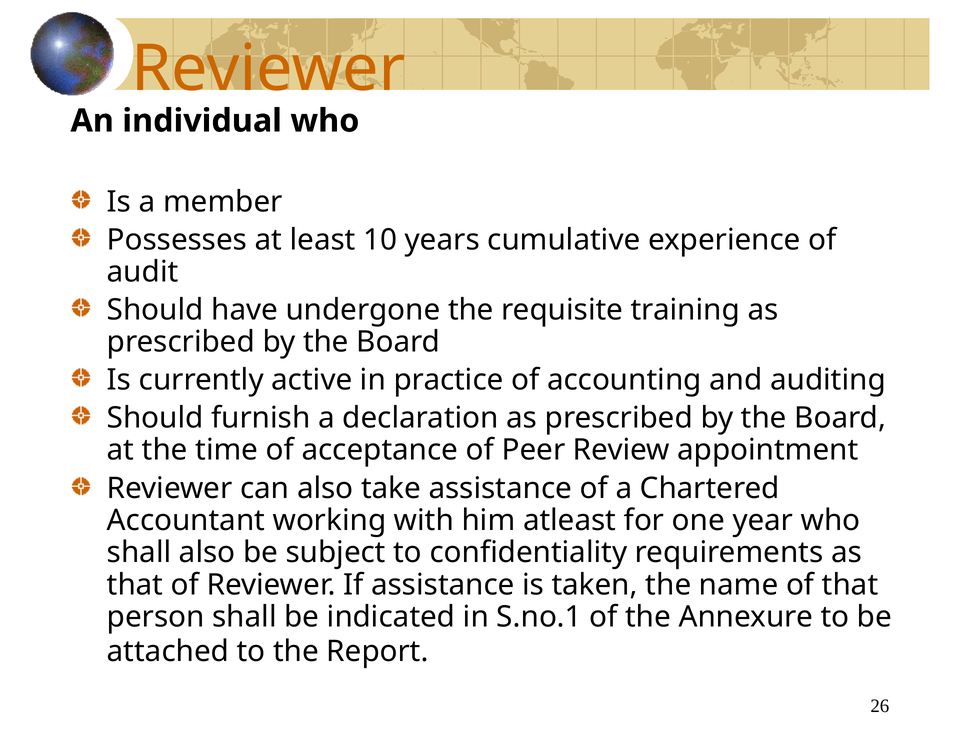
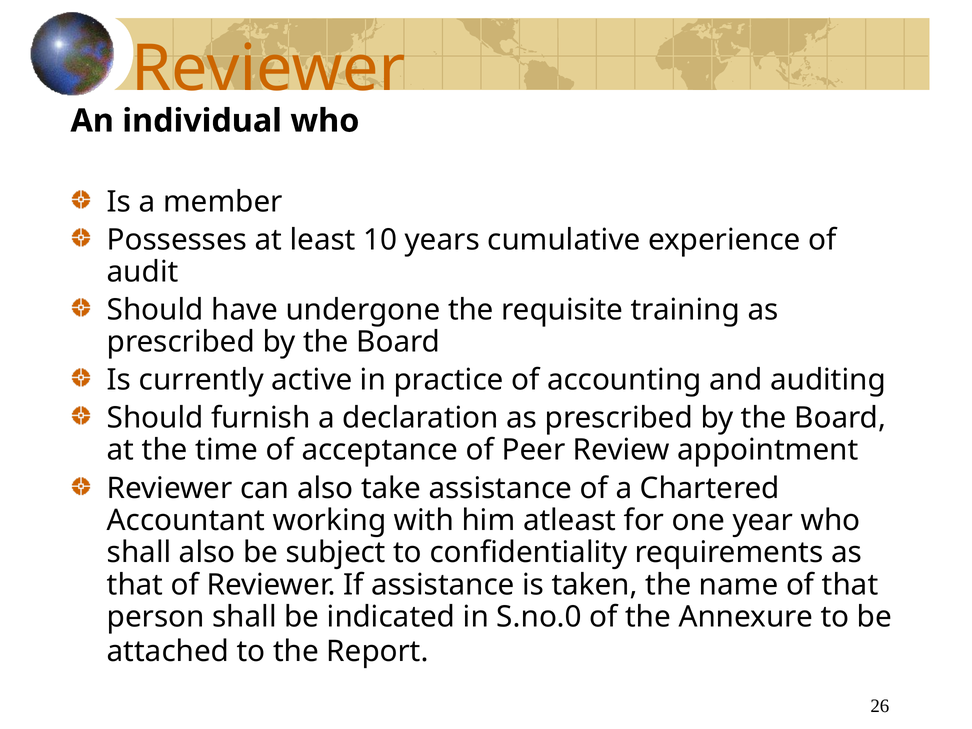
S.no.1: S.no.1 -> S.no.0
